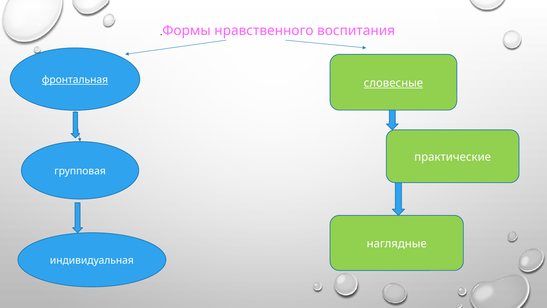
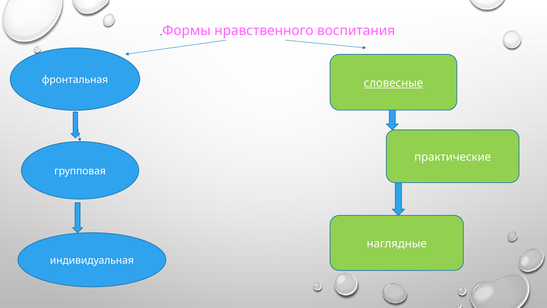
фронтальная underline: present -> none
